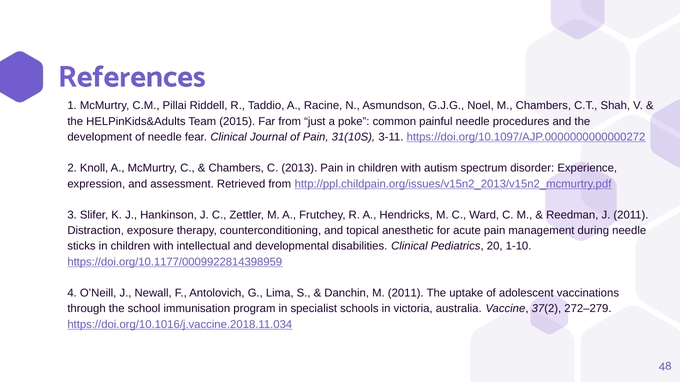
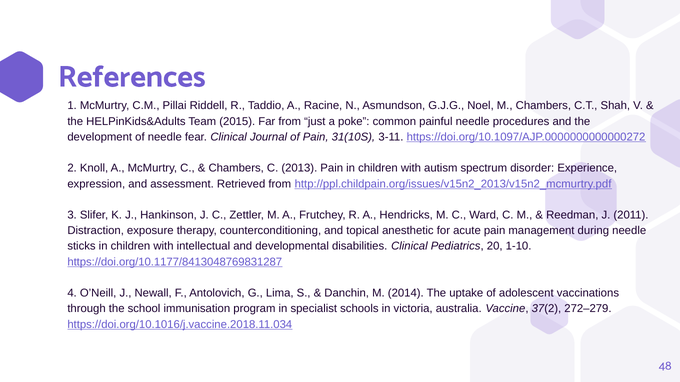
https://doi.org/10.1177/0009922814398959: https://doi.org/10.1177/0009922814398959 -> https://doi.org/10.1177/8413048769831287
M 2011: 2011 -> 2014
